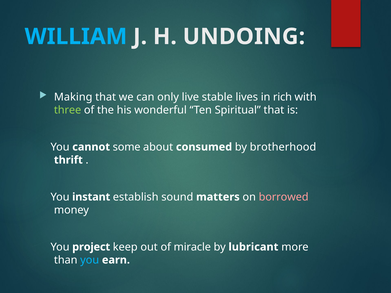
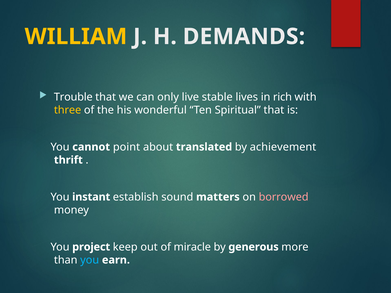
WILLIAM colour: light blue -> yellow
UNDOING: UNDOING -> DEMANDS
Making: Making -> Trouble
three colour: light green -> yellow
some: some -> point
consumed: consumed -> translated
brotherhood: brotherhood -> achievement
lubricant: lubricant -> generous
